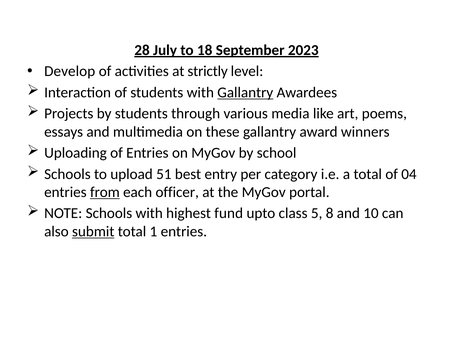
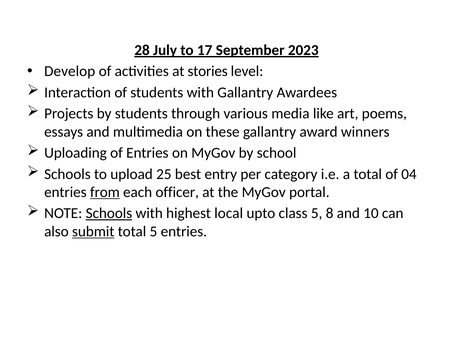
18: 18 -> 17
strictly: strictly -> stories
Gallantry at (245, 92) underline: present -> none
51: 51 -> 25
Schools at (109, 213) underline: none -> present
fund: fund -> local
total 1: 1 -> 5
